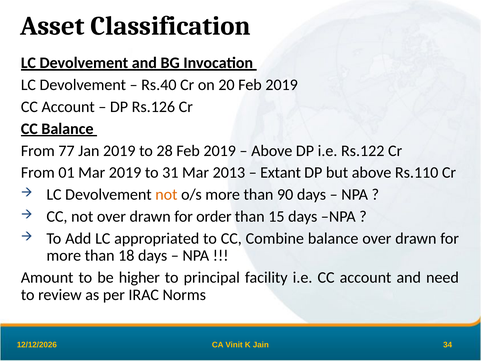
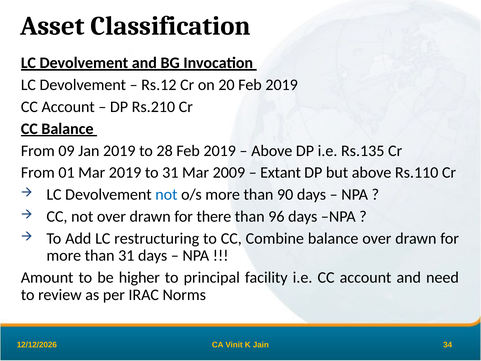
Rs.40: Rs.40 -> Rs.12
Rs.126: Rs.126 -> Rs.210
77: 77 -> 09
Rs.122: Rs.122 -> Rs.135
2013: 2013 -> 2009
not at (166, 194) colour: orange -> blue
order: order -> there
15: 15 -> 96
appropriated: appropriated -> restructuring
than 18: 18 -> 31
